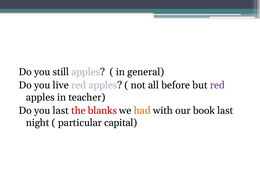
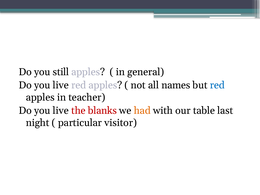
before: before -> names
red at (217, 85) colour: purple -> blue
last at (61, 111): last -> live
book: book -> table
capital: capital -> visitor
